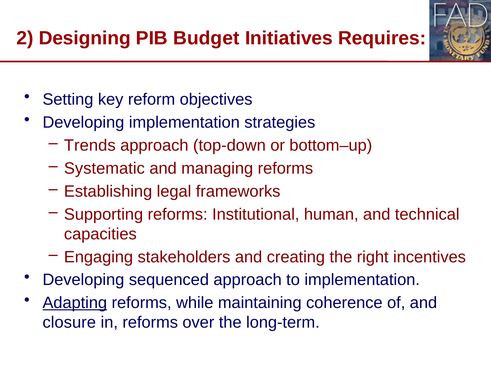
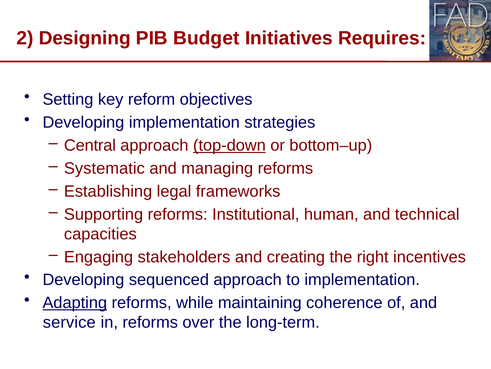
Trends: Trends -> Central
top-down underline: none -> present
closure: closure -> service
